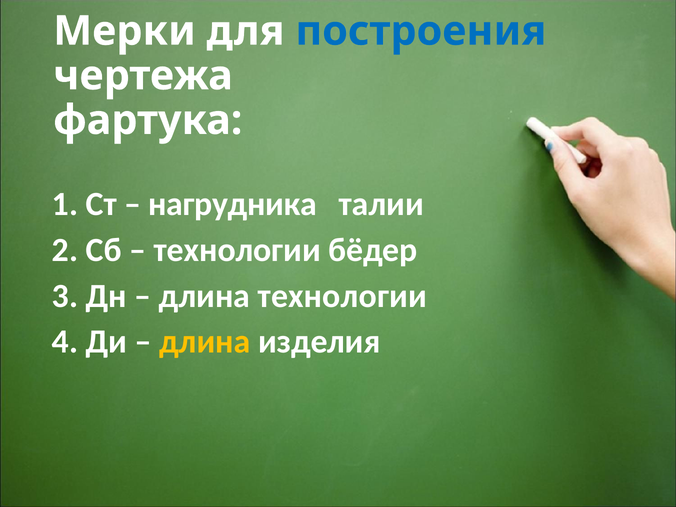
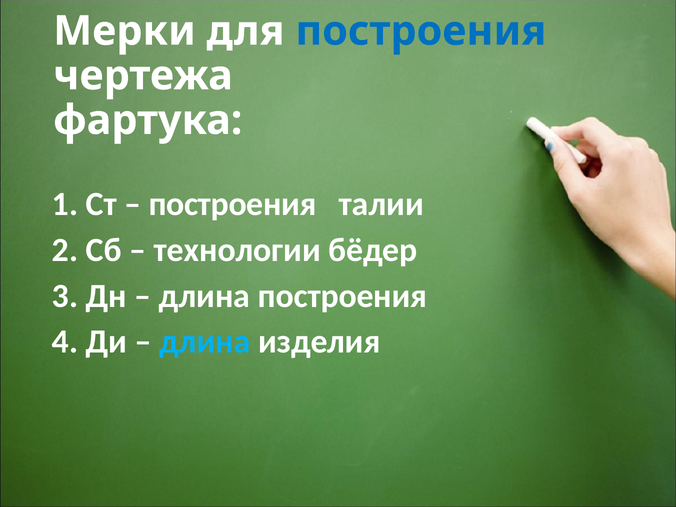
нагрудника at (233, 204): нагрудника -> построения
длина технологии: технологии -> построения
длина at (205, 342) colour: yellow -> light blue
